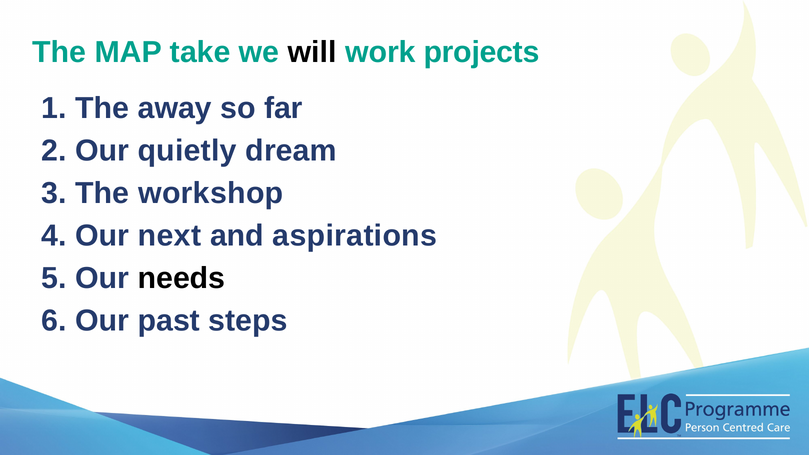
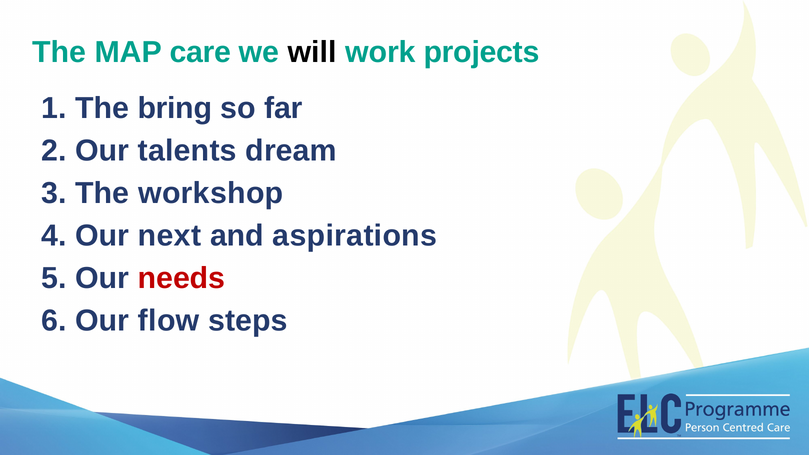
take: take -> care
away: away -> bring
quietly: quietly -> talents
needs colour: black -> red
past: past -> flow
